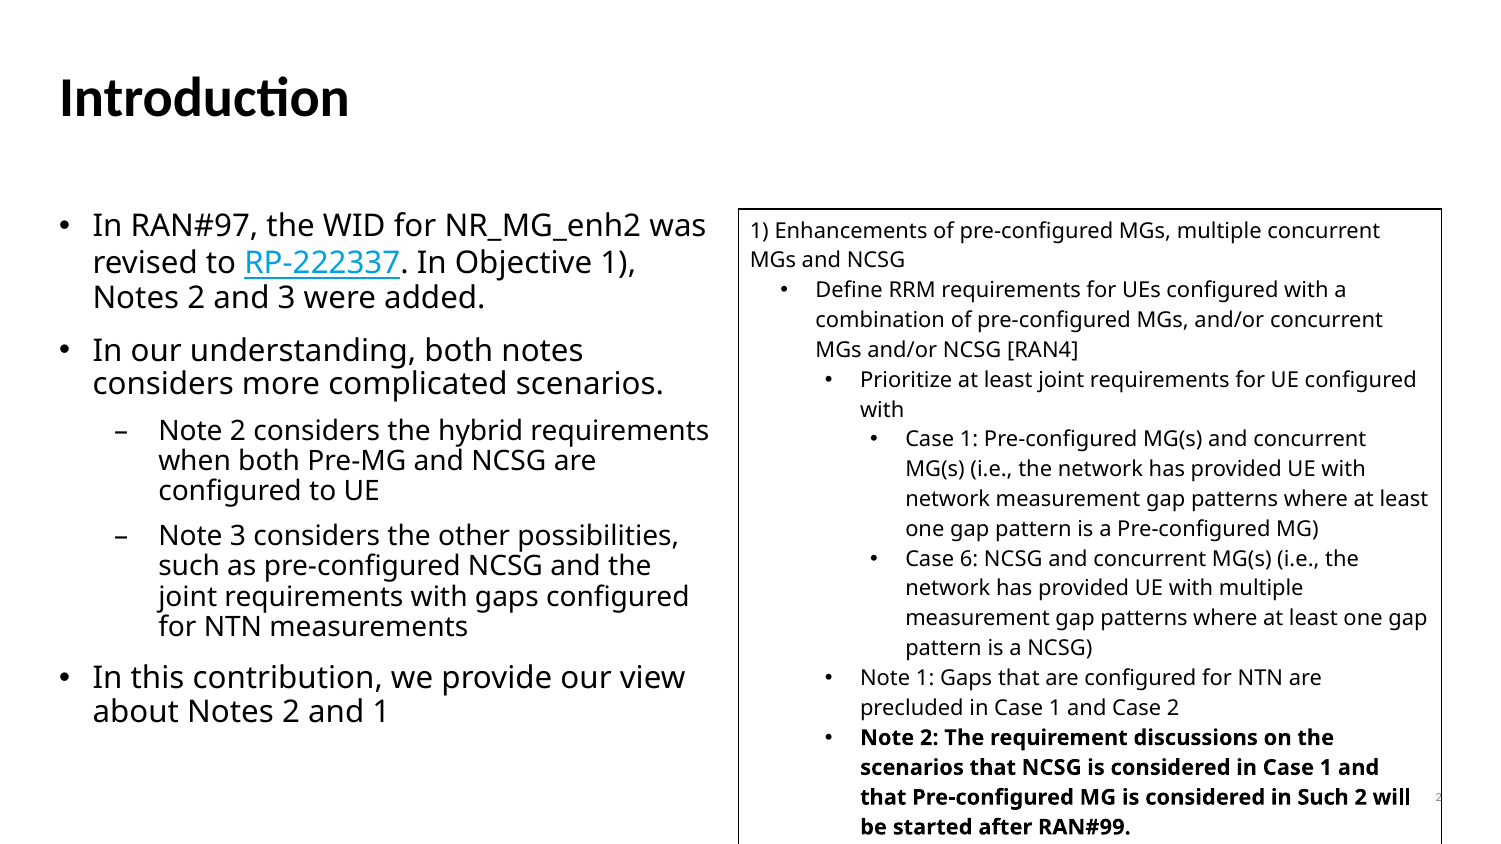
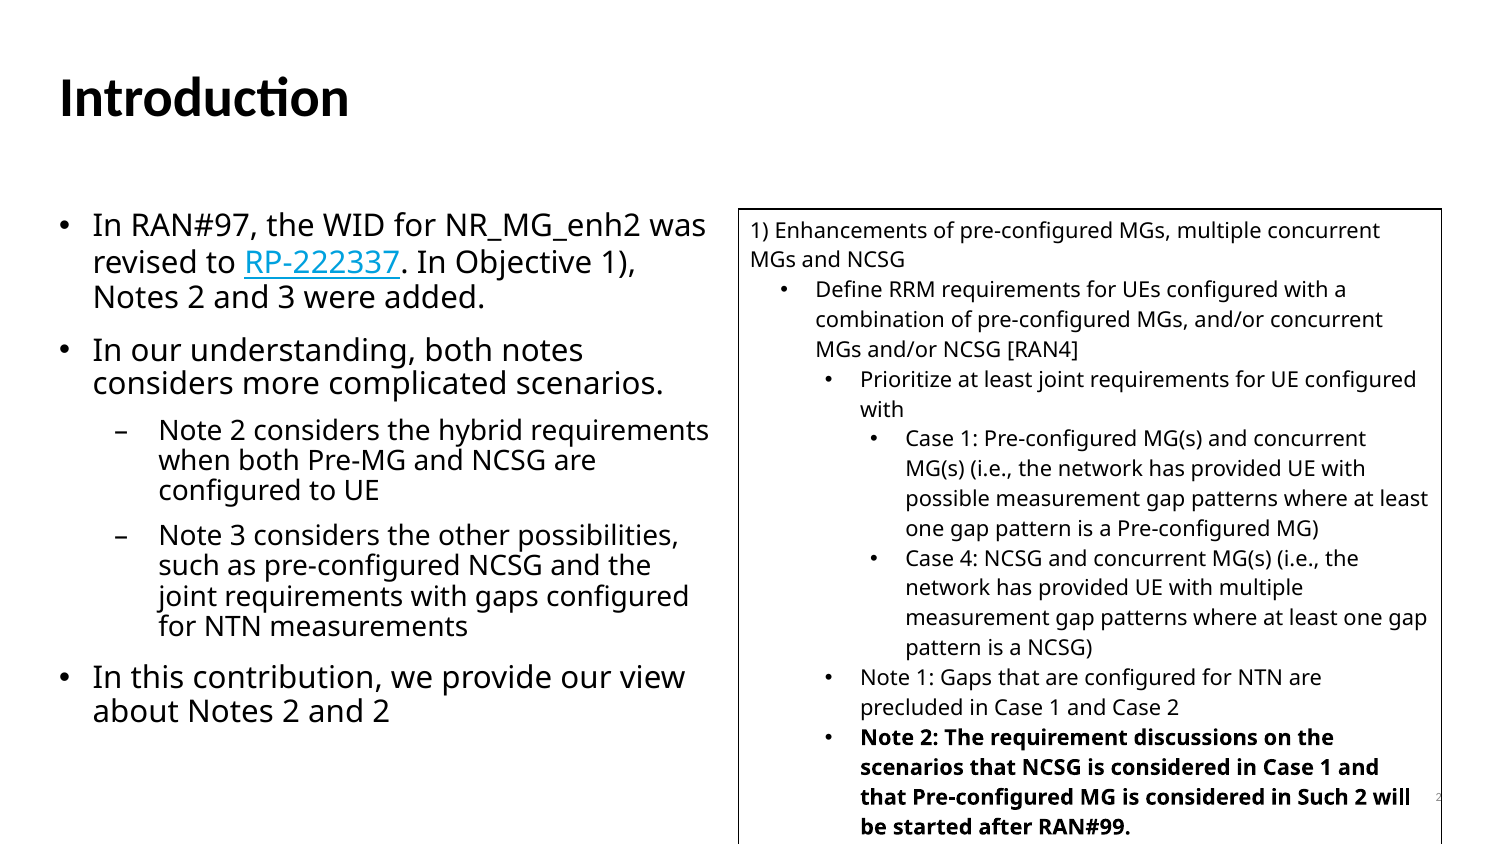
network at (948, 499): network -> possible
Case 6: 6 -> 4
and 1: 1 -> 2
